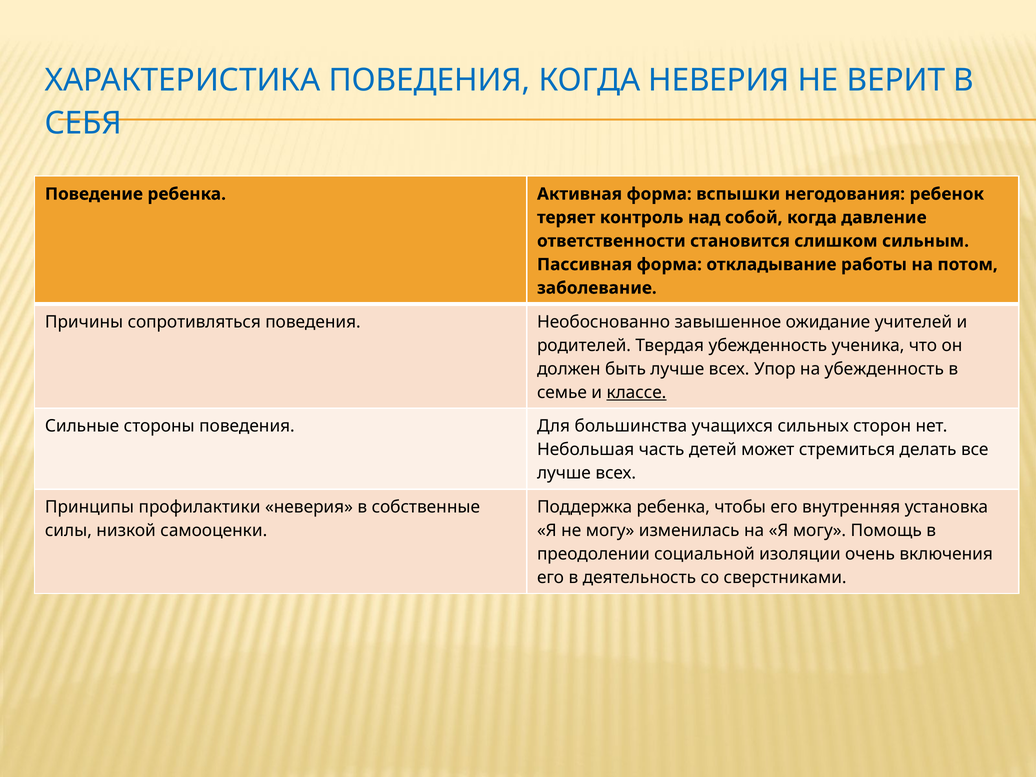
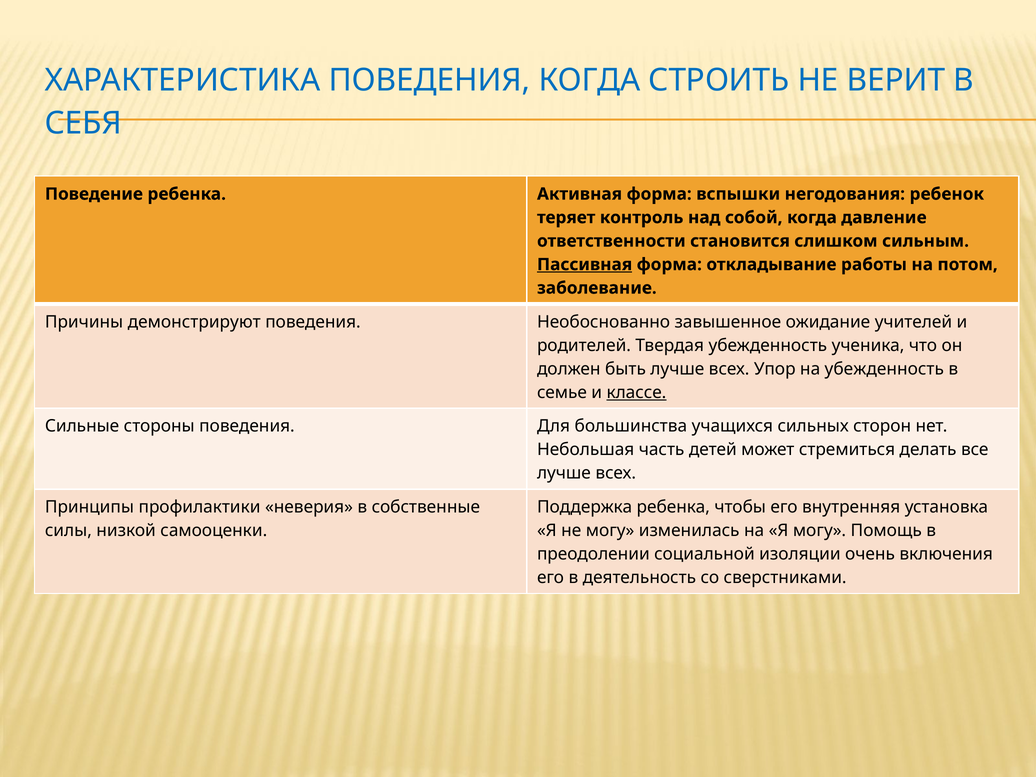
КОГДА НЕВЕРИЯ: НЕВЕРИЯ -> СТРОИТЬ
Пассивная underline: none -> present
сопротивляться: сопротивляться -> демонстрируют
